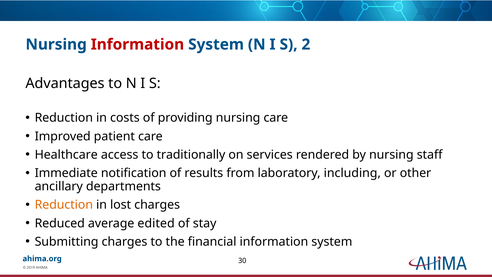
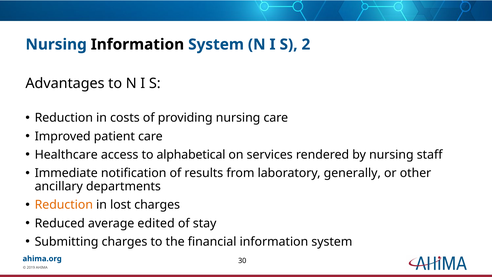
Information at (137, 44) colour: red -> black
traditionally: traditionally -> alphabetical
including: including -> generally
